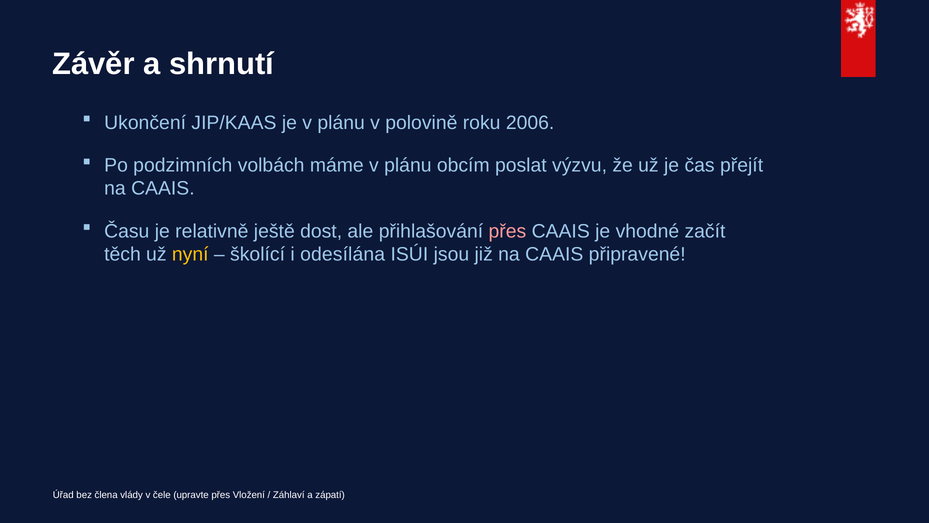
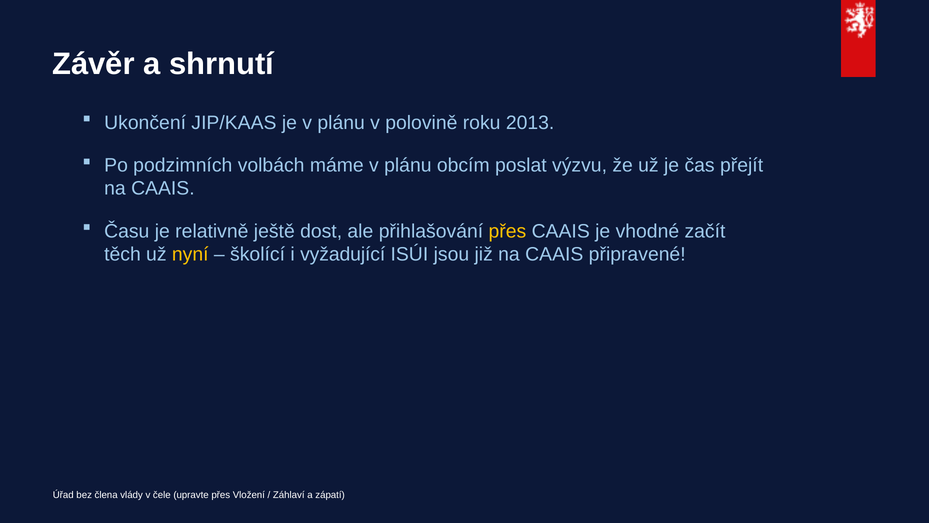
2006: 2006 -> 2013
přes at (507, 231) colour: pink -> yellow
odesílána: odesílána -> vyžadující
